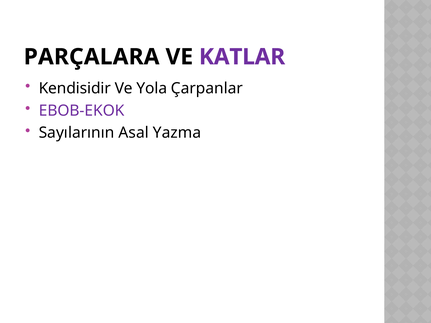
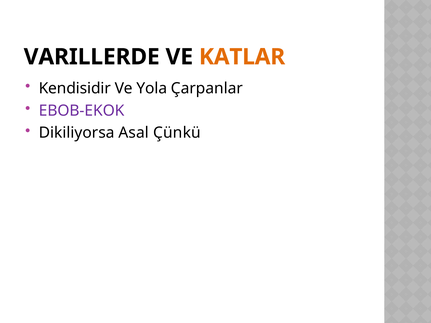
PARÇALARA: PARÇALARA -> VARILLERDE
KATLAR colour: purple -> orange
Sayılarının: Sayılarının -> Dikiliyorsa
Yazma: Yazma -> Çünkü
